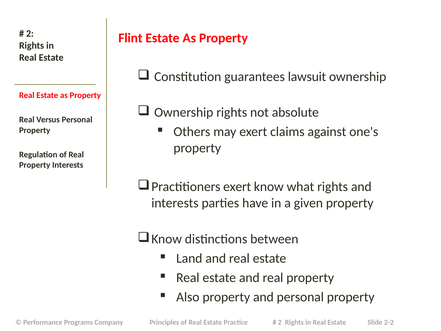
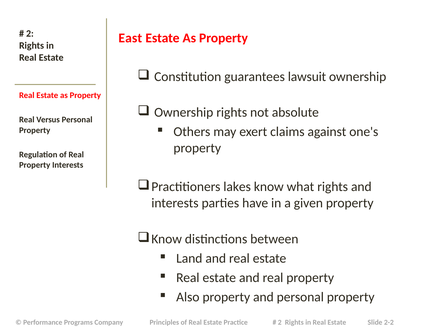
Flint: Flint -> East
exert at (237, 187): exert -> lakes
